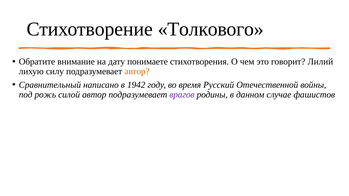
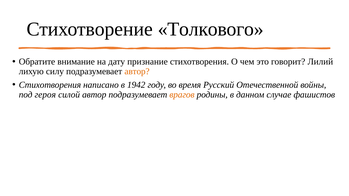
понимаете: понимаете -> признание
Сравнительный at (50, 85): Сравнительный -> Стихотворения
рожь: рожь -> героя
врагов colour: purple -> orange
